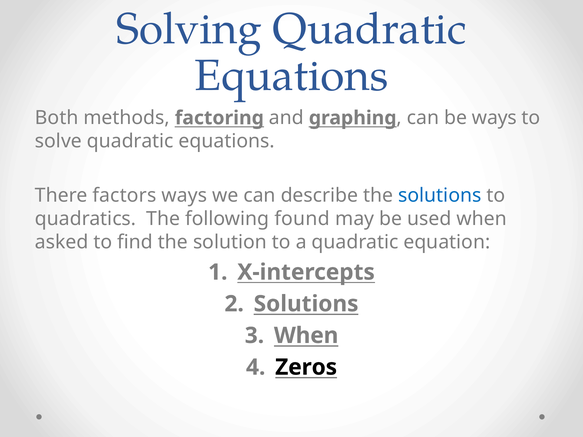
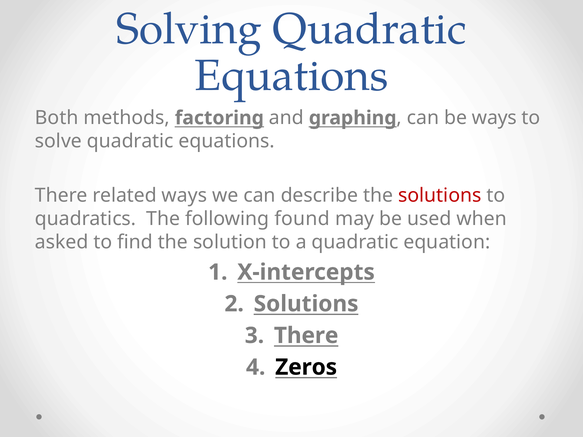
factors: factors -> related
solutions at (440, 196) colour: blue -> red
When at (306, 336): When -> There
